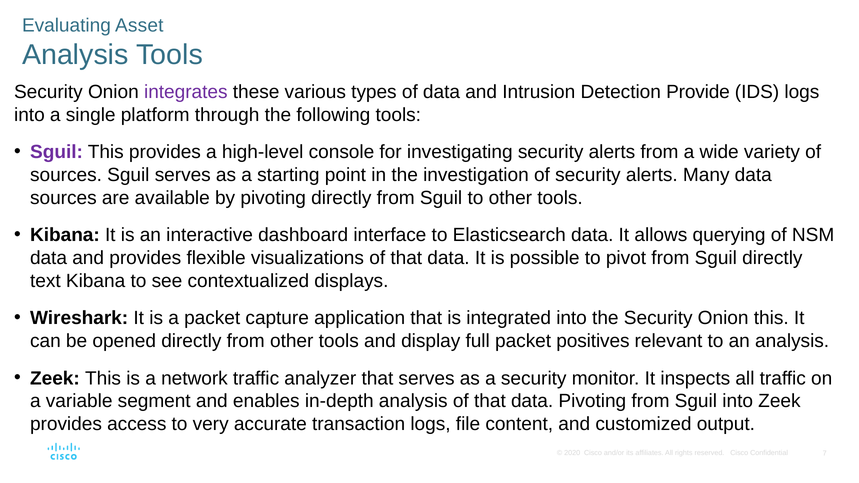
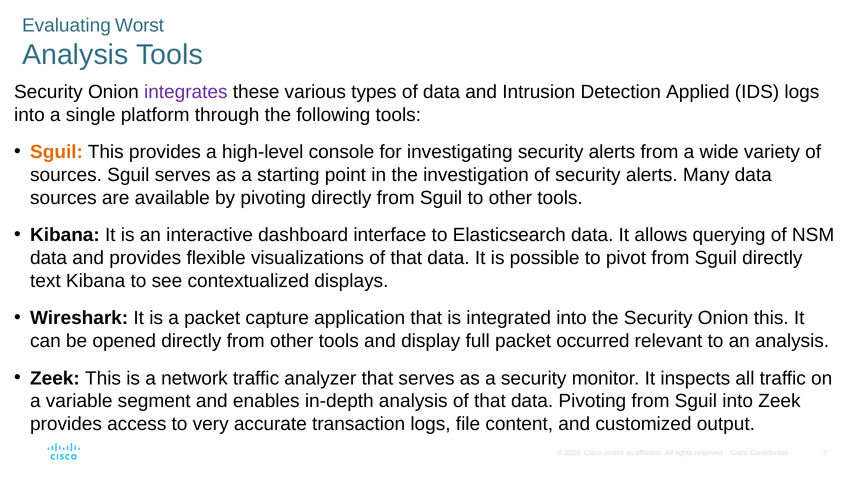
Asset: Asset -> Worst
Provide: Provide -> Applied
Sguil at (57, 152) colour: purple -> orange
positives: positives -> occurred
